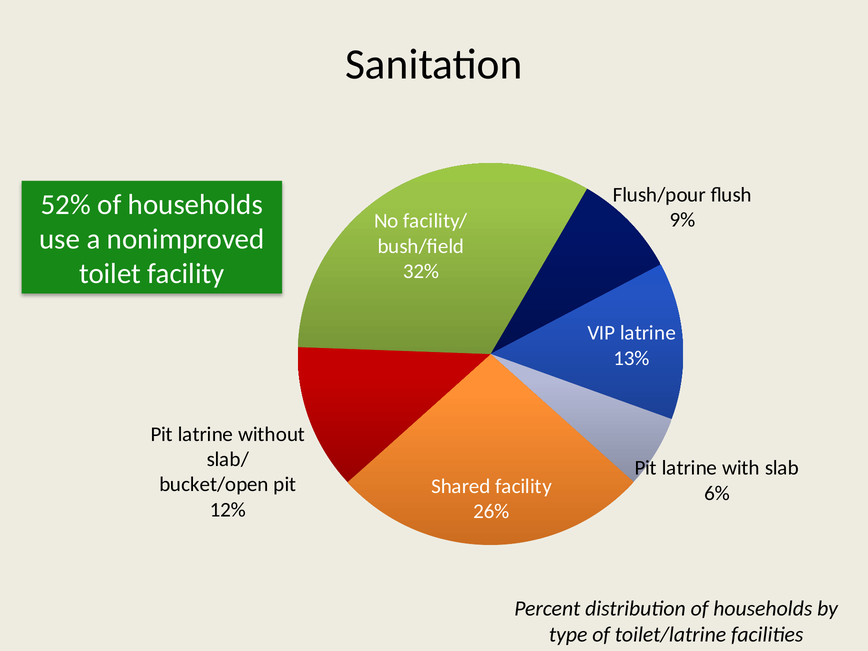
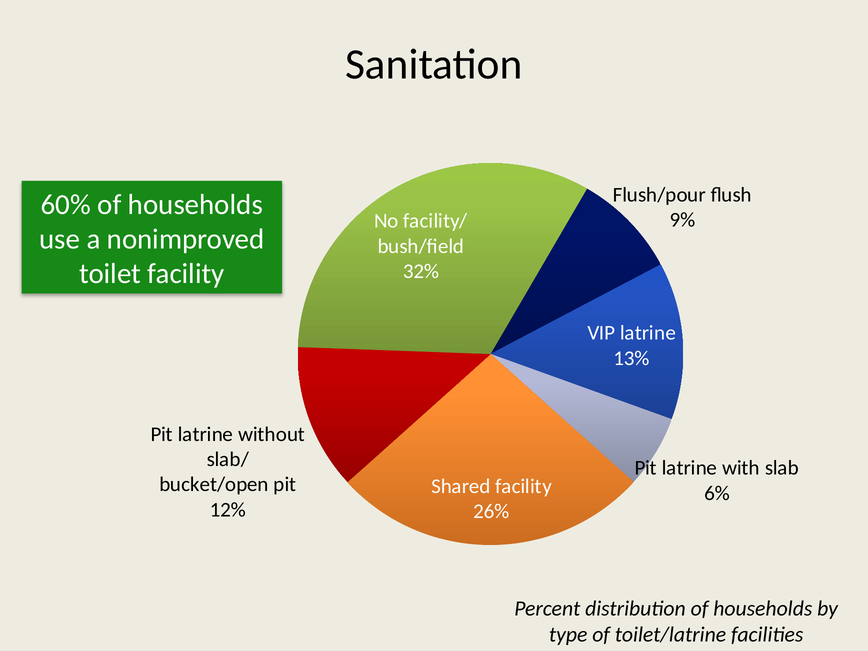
52%: 52% -> 60%
